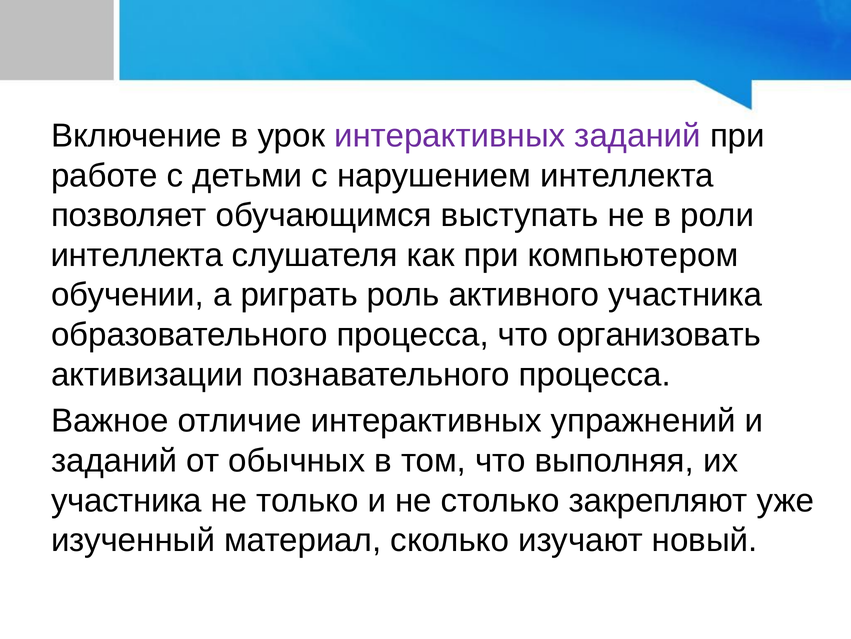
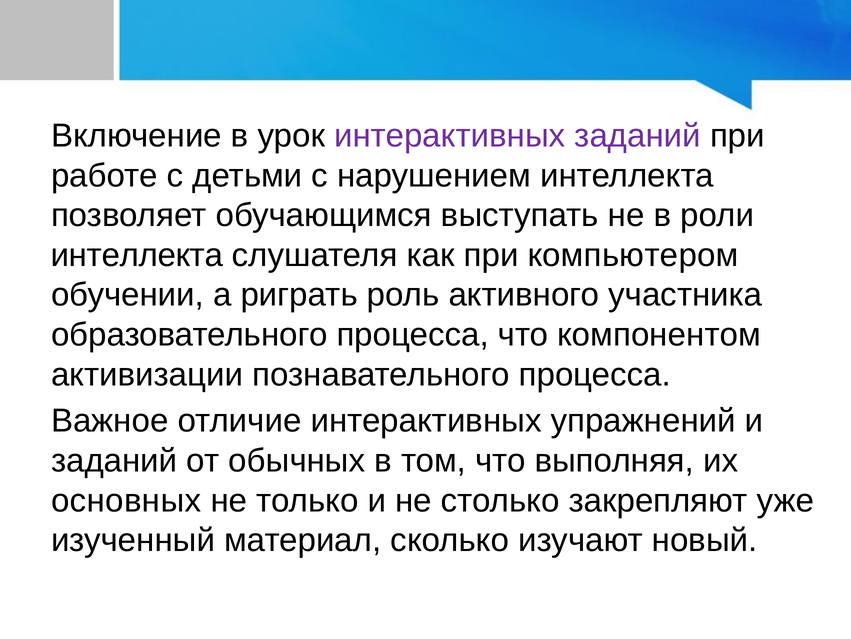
организовать: организовать -> компонентом
участника at (126, 500): участника -> основных
